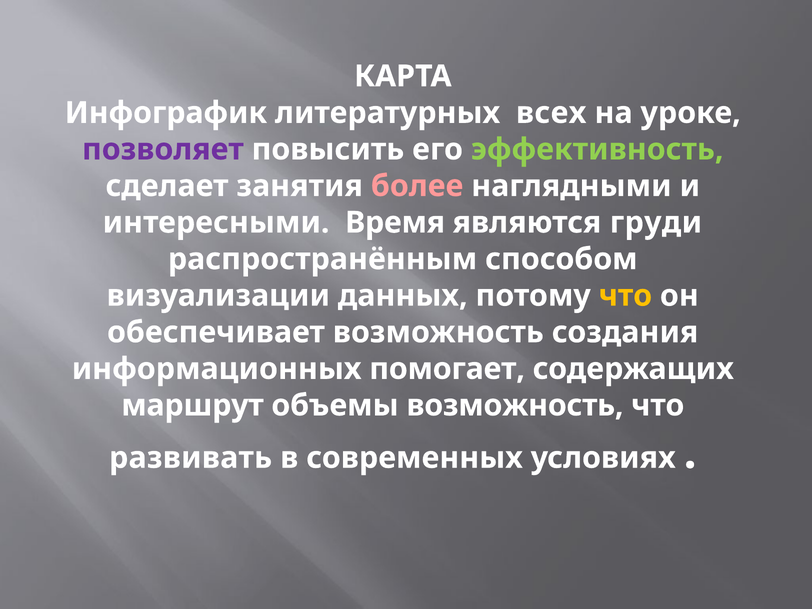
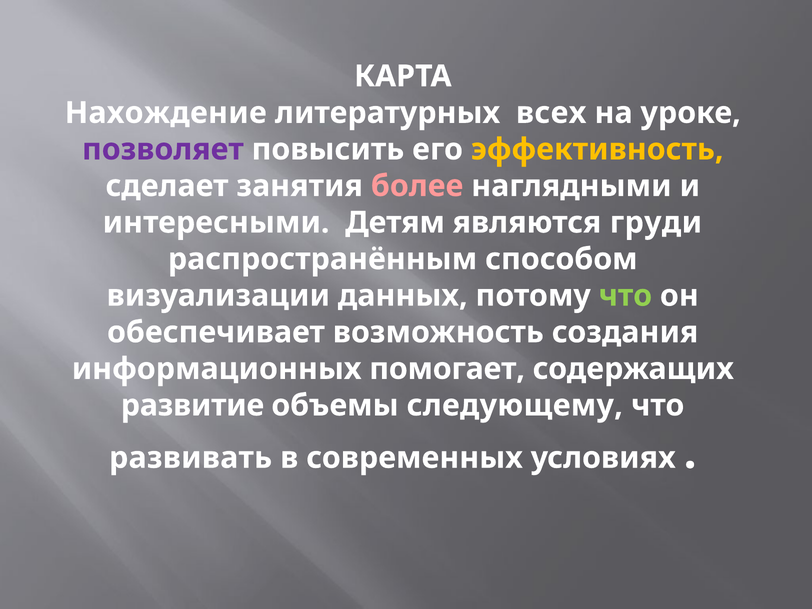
Инфографик: Инфографик -> Нахождение
эффективность colour: light green -> yellow
Время: Время -> Детям
что at (625, 296) colour: yellow -> light green
маршрут: маршрут -> развитие
объемы возможность: возможность -> следующему
